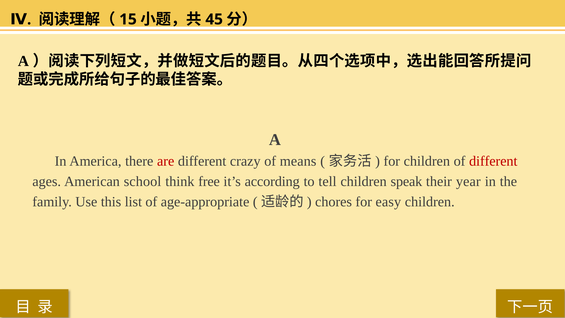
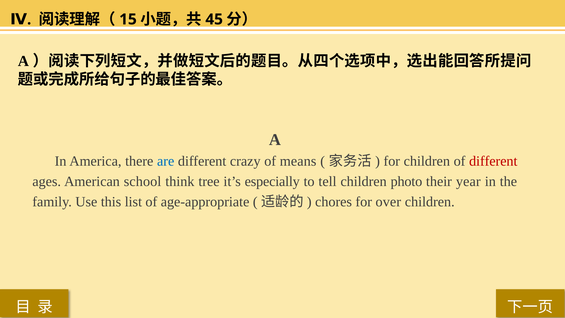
are colour: red -> blue
free: free -> tree
according: according -> especially
speak: speak -> photo
easy: easy -> over
